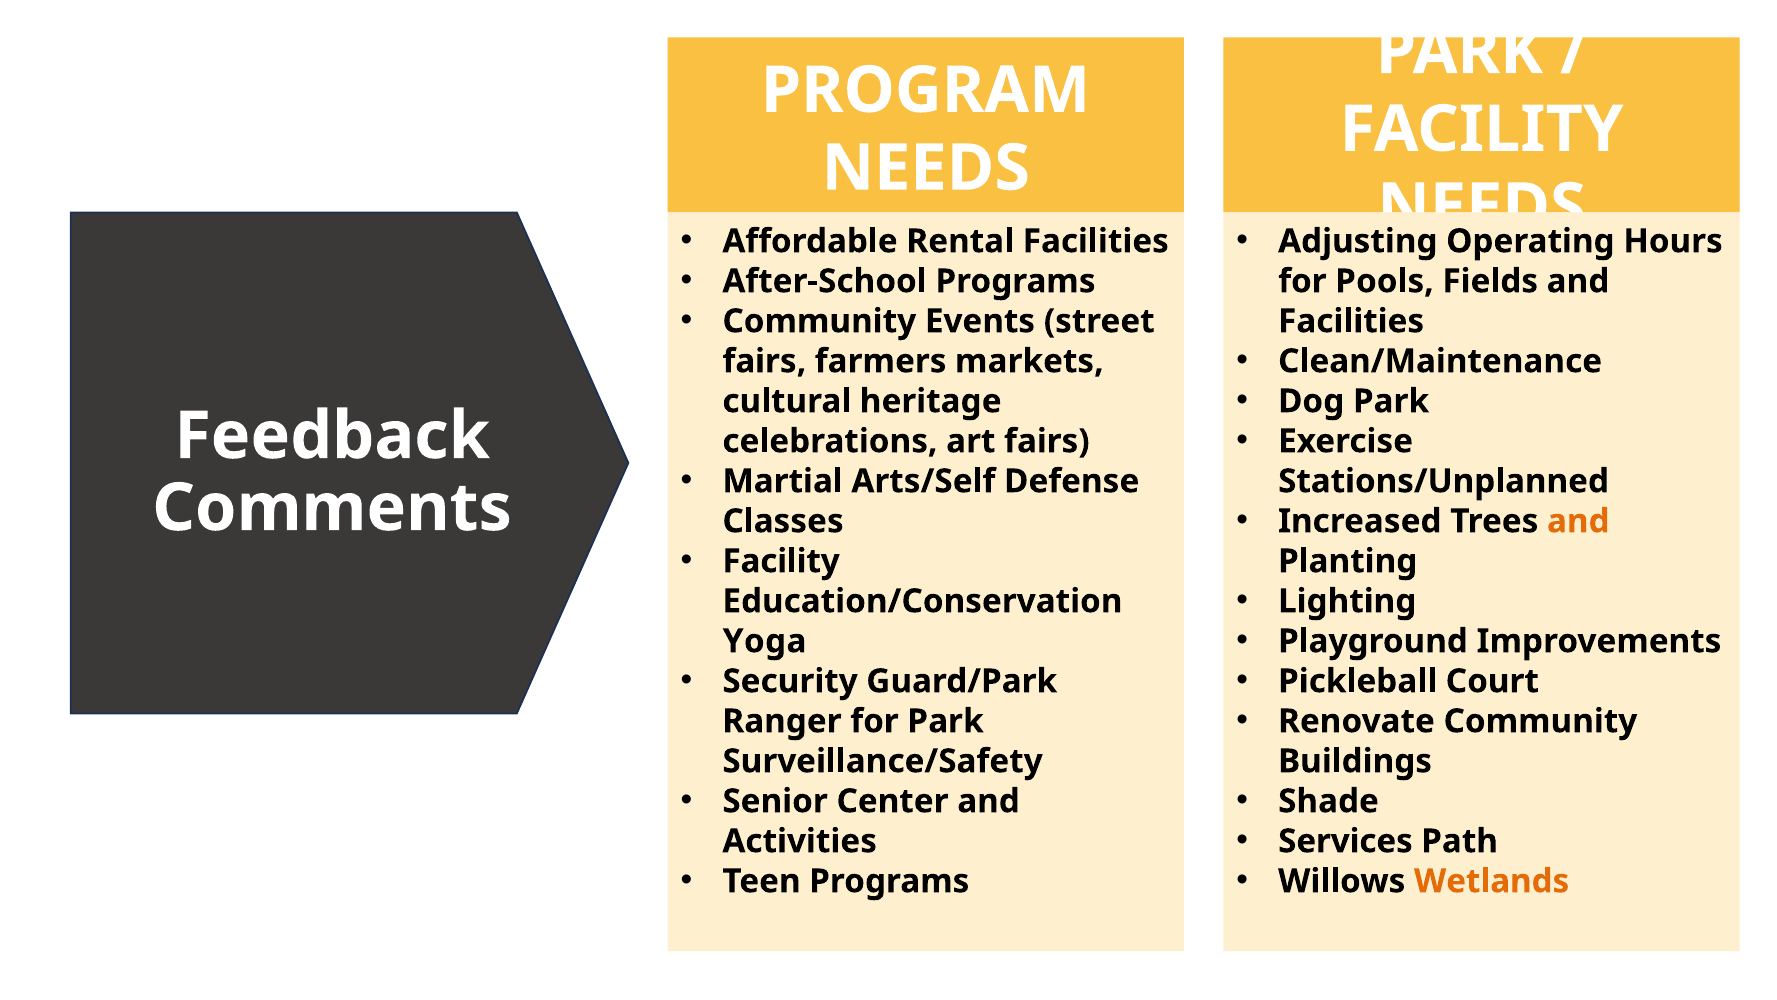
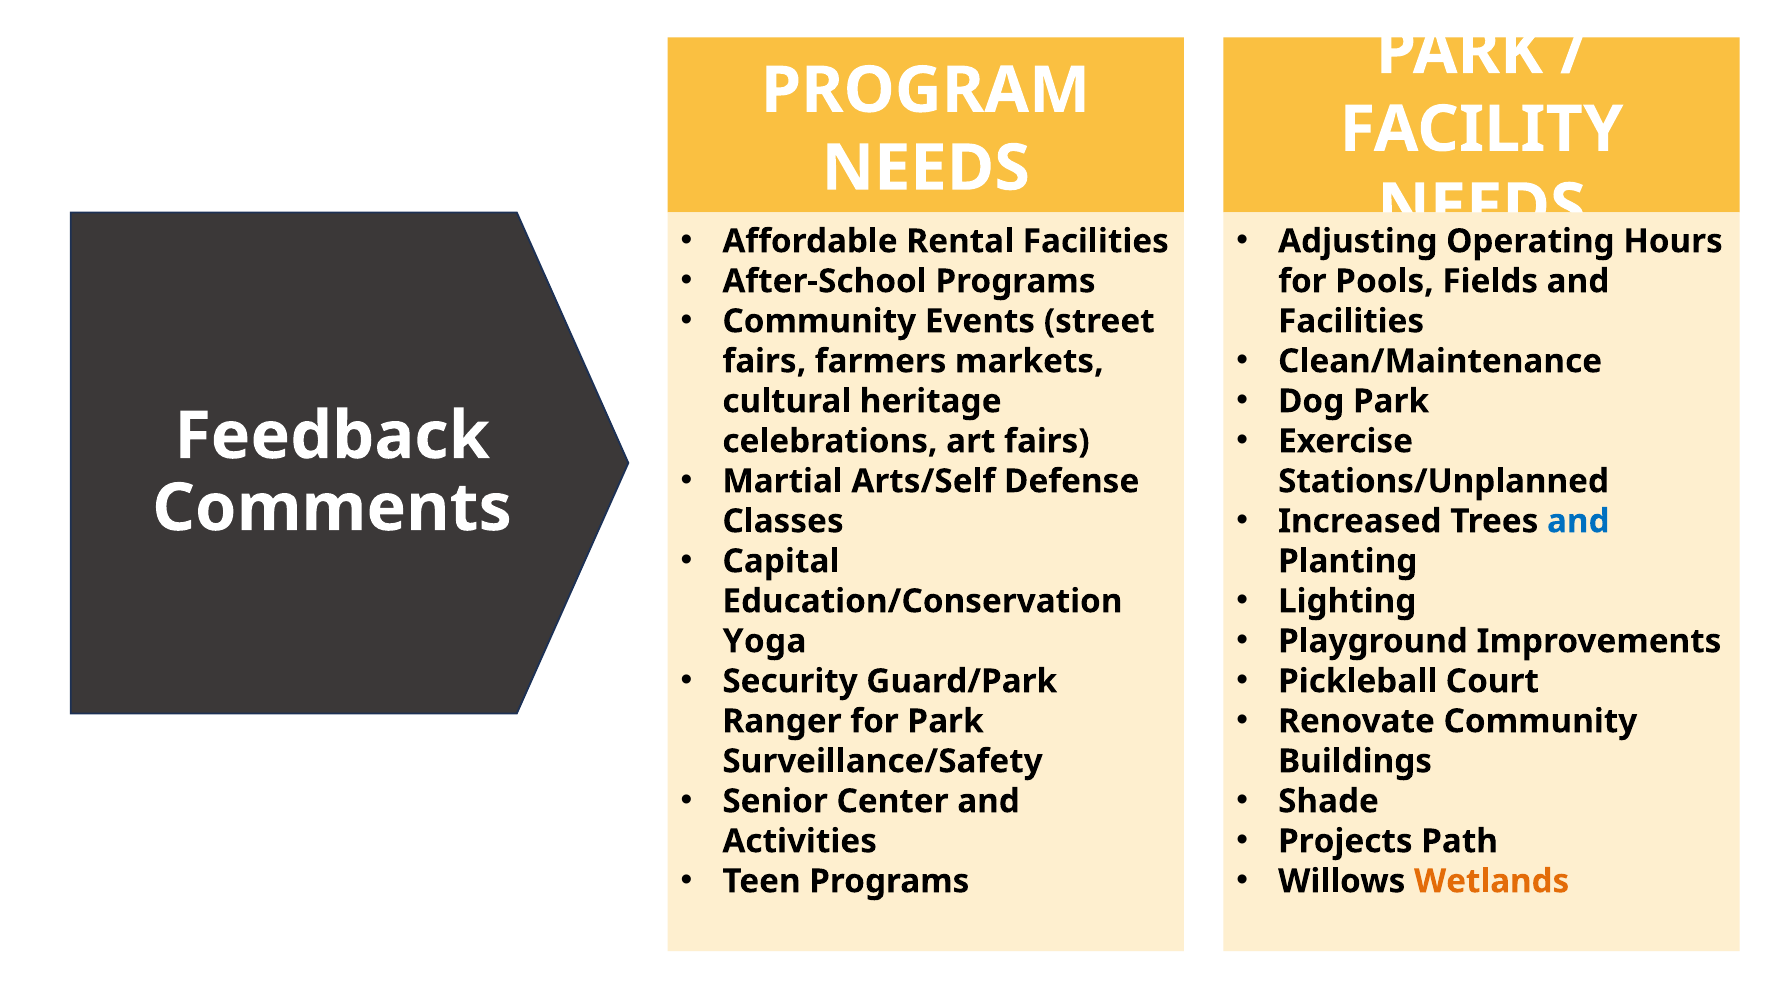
and at (1578, 521) colour: orange -> blue
Facility at (781, 561): Facility -> Capital
Services: Services -> Projects
